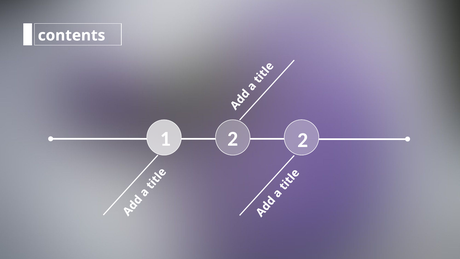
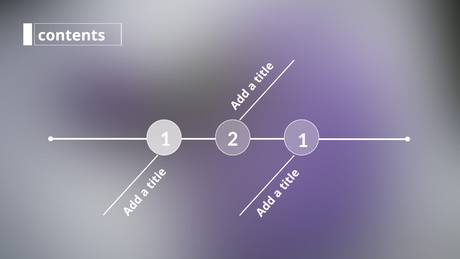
2 2: 2 -> 1
